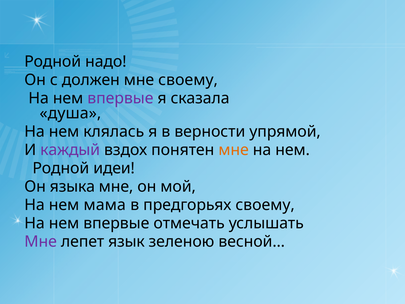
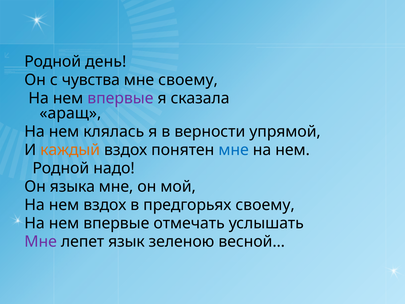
надо: надо -> день
должен: должен -> чувства
душа: душа -> аращ
каждый colour: purple -> orange
мне at (234, 150) colour: orange -> blue
идеи: идеи -> надо
нем мама: мама -> вздох
